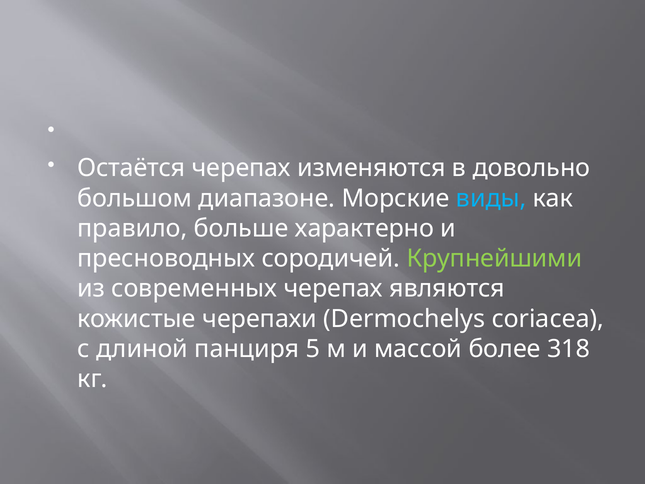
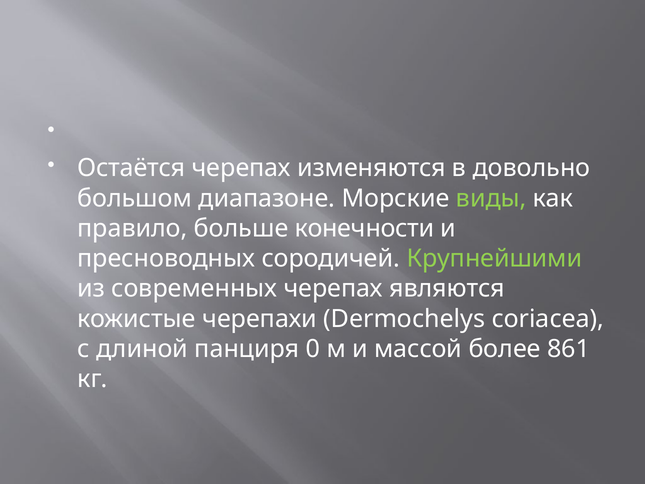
виды colour: light blue -> light green
характерно: характерно -> конечности
5: 5 -> 0
318: 318 -> 861
